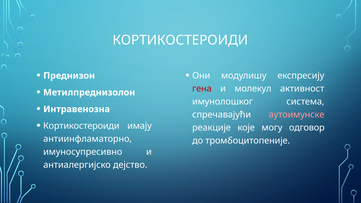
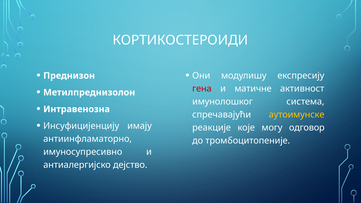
молекул: молекул -> матичне
аутоимунске colour: pink -> yellow
Кортикостероиди at (81, 126): Кортикостероиди -> Инсуфицијенцију
